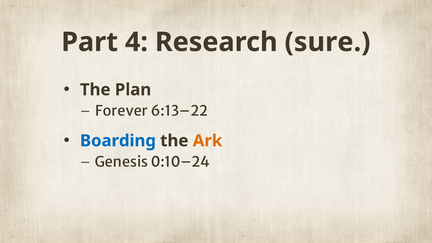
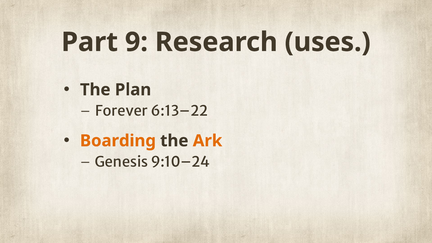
4: 4 -> 9
sure: sure -> uses
Boarding colour: blue -> orange
0:10–24: 0:10–24 -> 9:10–24
